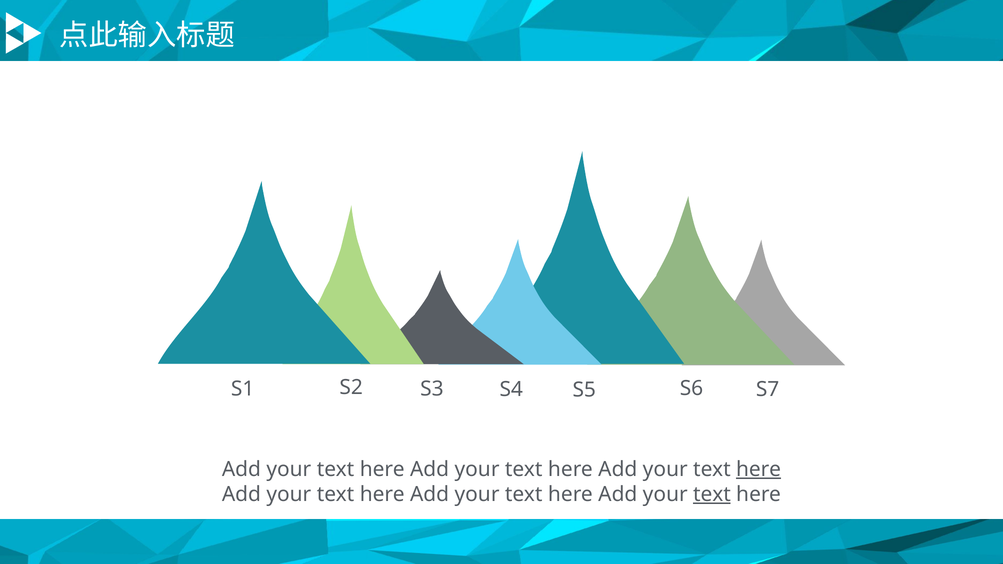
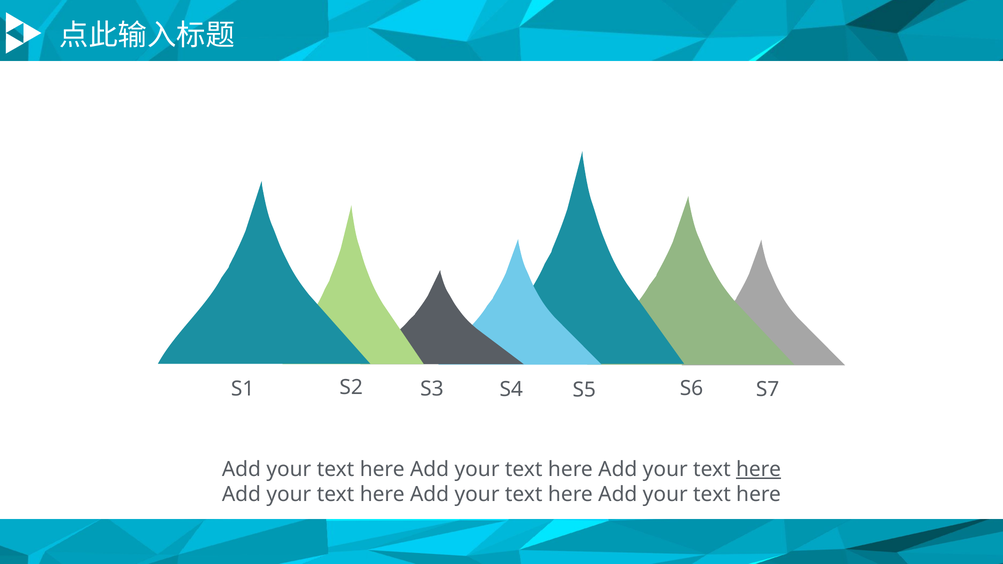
text at (712, 494) underline: present -> none
